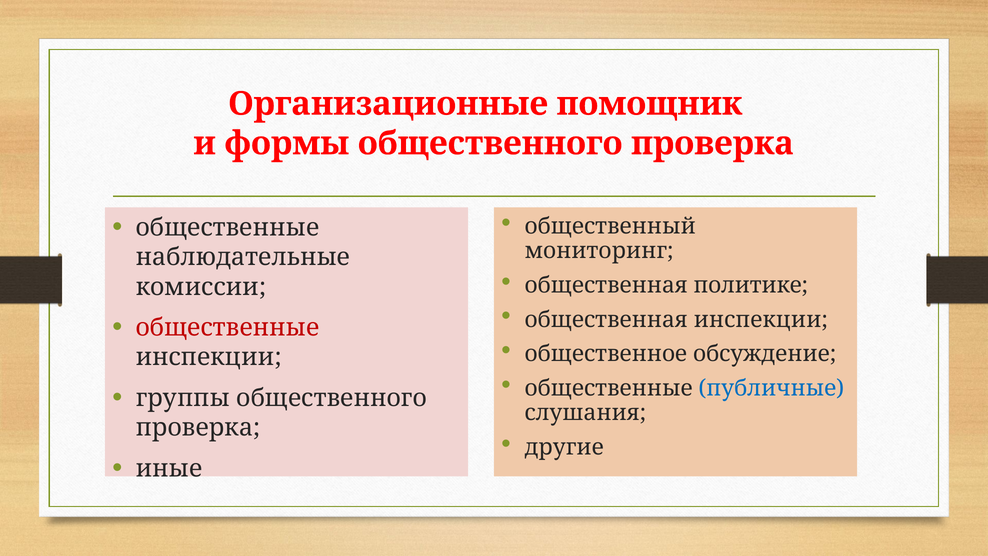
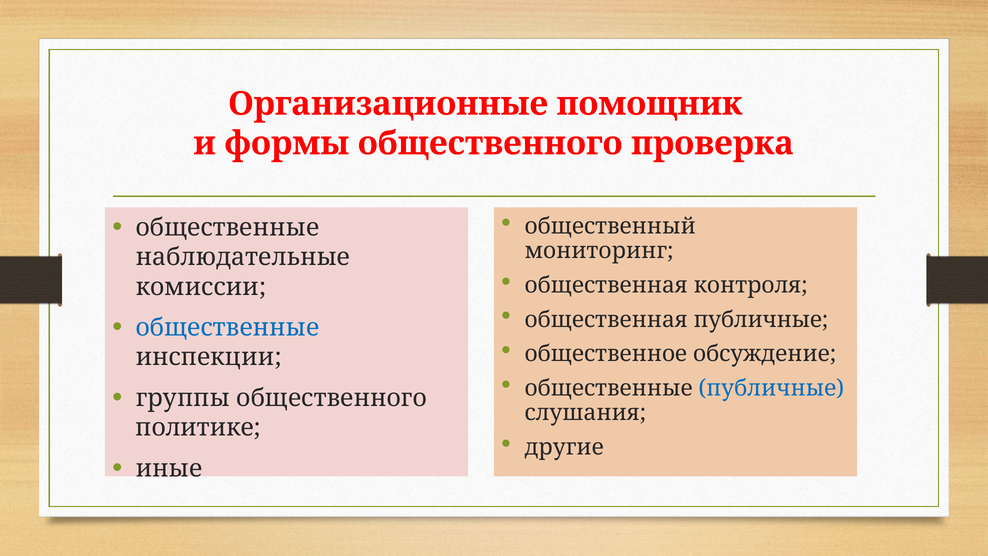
политике: политике -> контроля
общественная инспекции: инспекции -> публичные
общественные at (227, 328) colour: red -> blue
проверка at (198, 428): проверка -> политике
